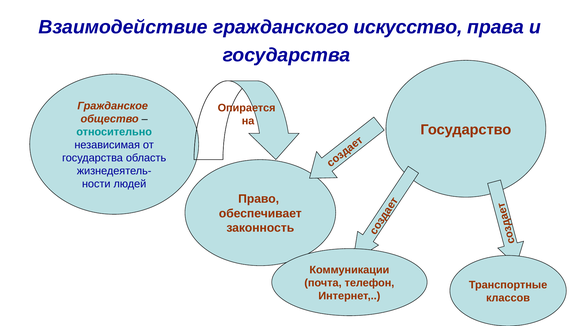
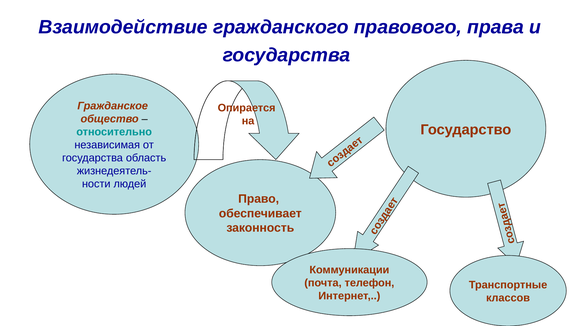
искусство: искусство -> правового
